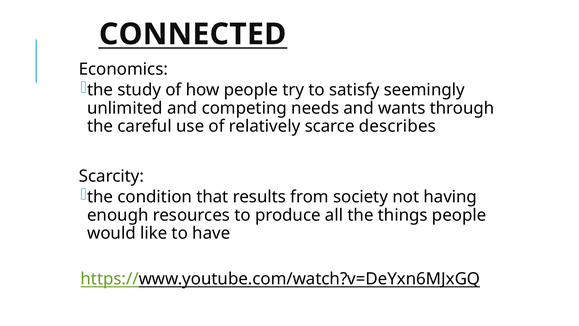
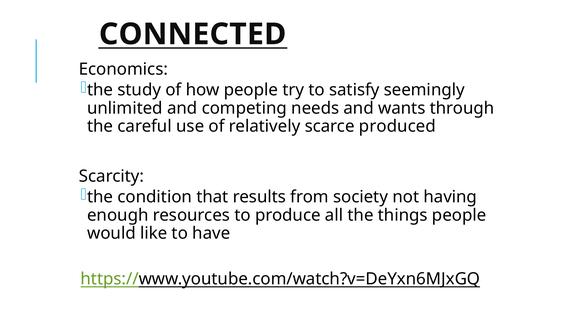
describes: describes -> produced
